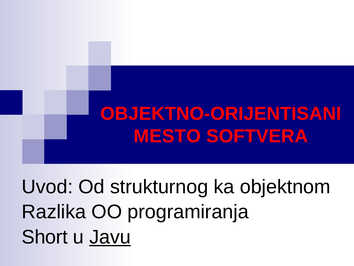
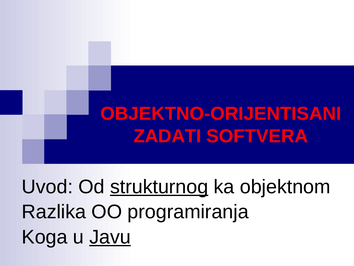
MESTO: MESTO -> ZADATI
strukturnog underline: none -> present
Short: Short -> Koga
